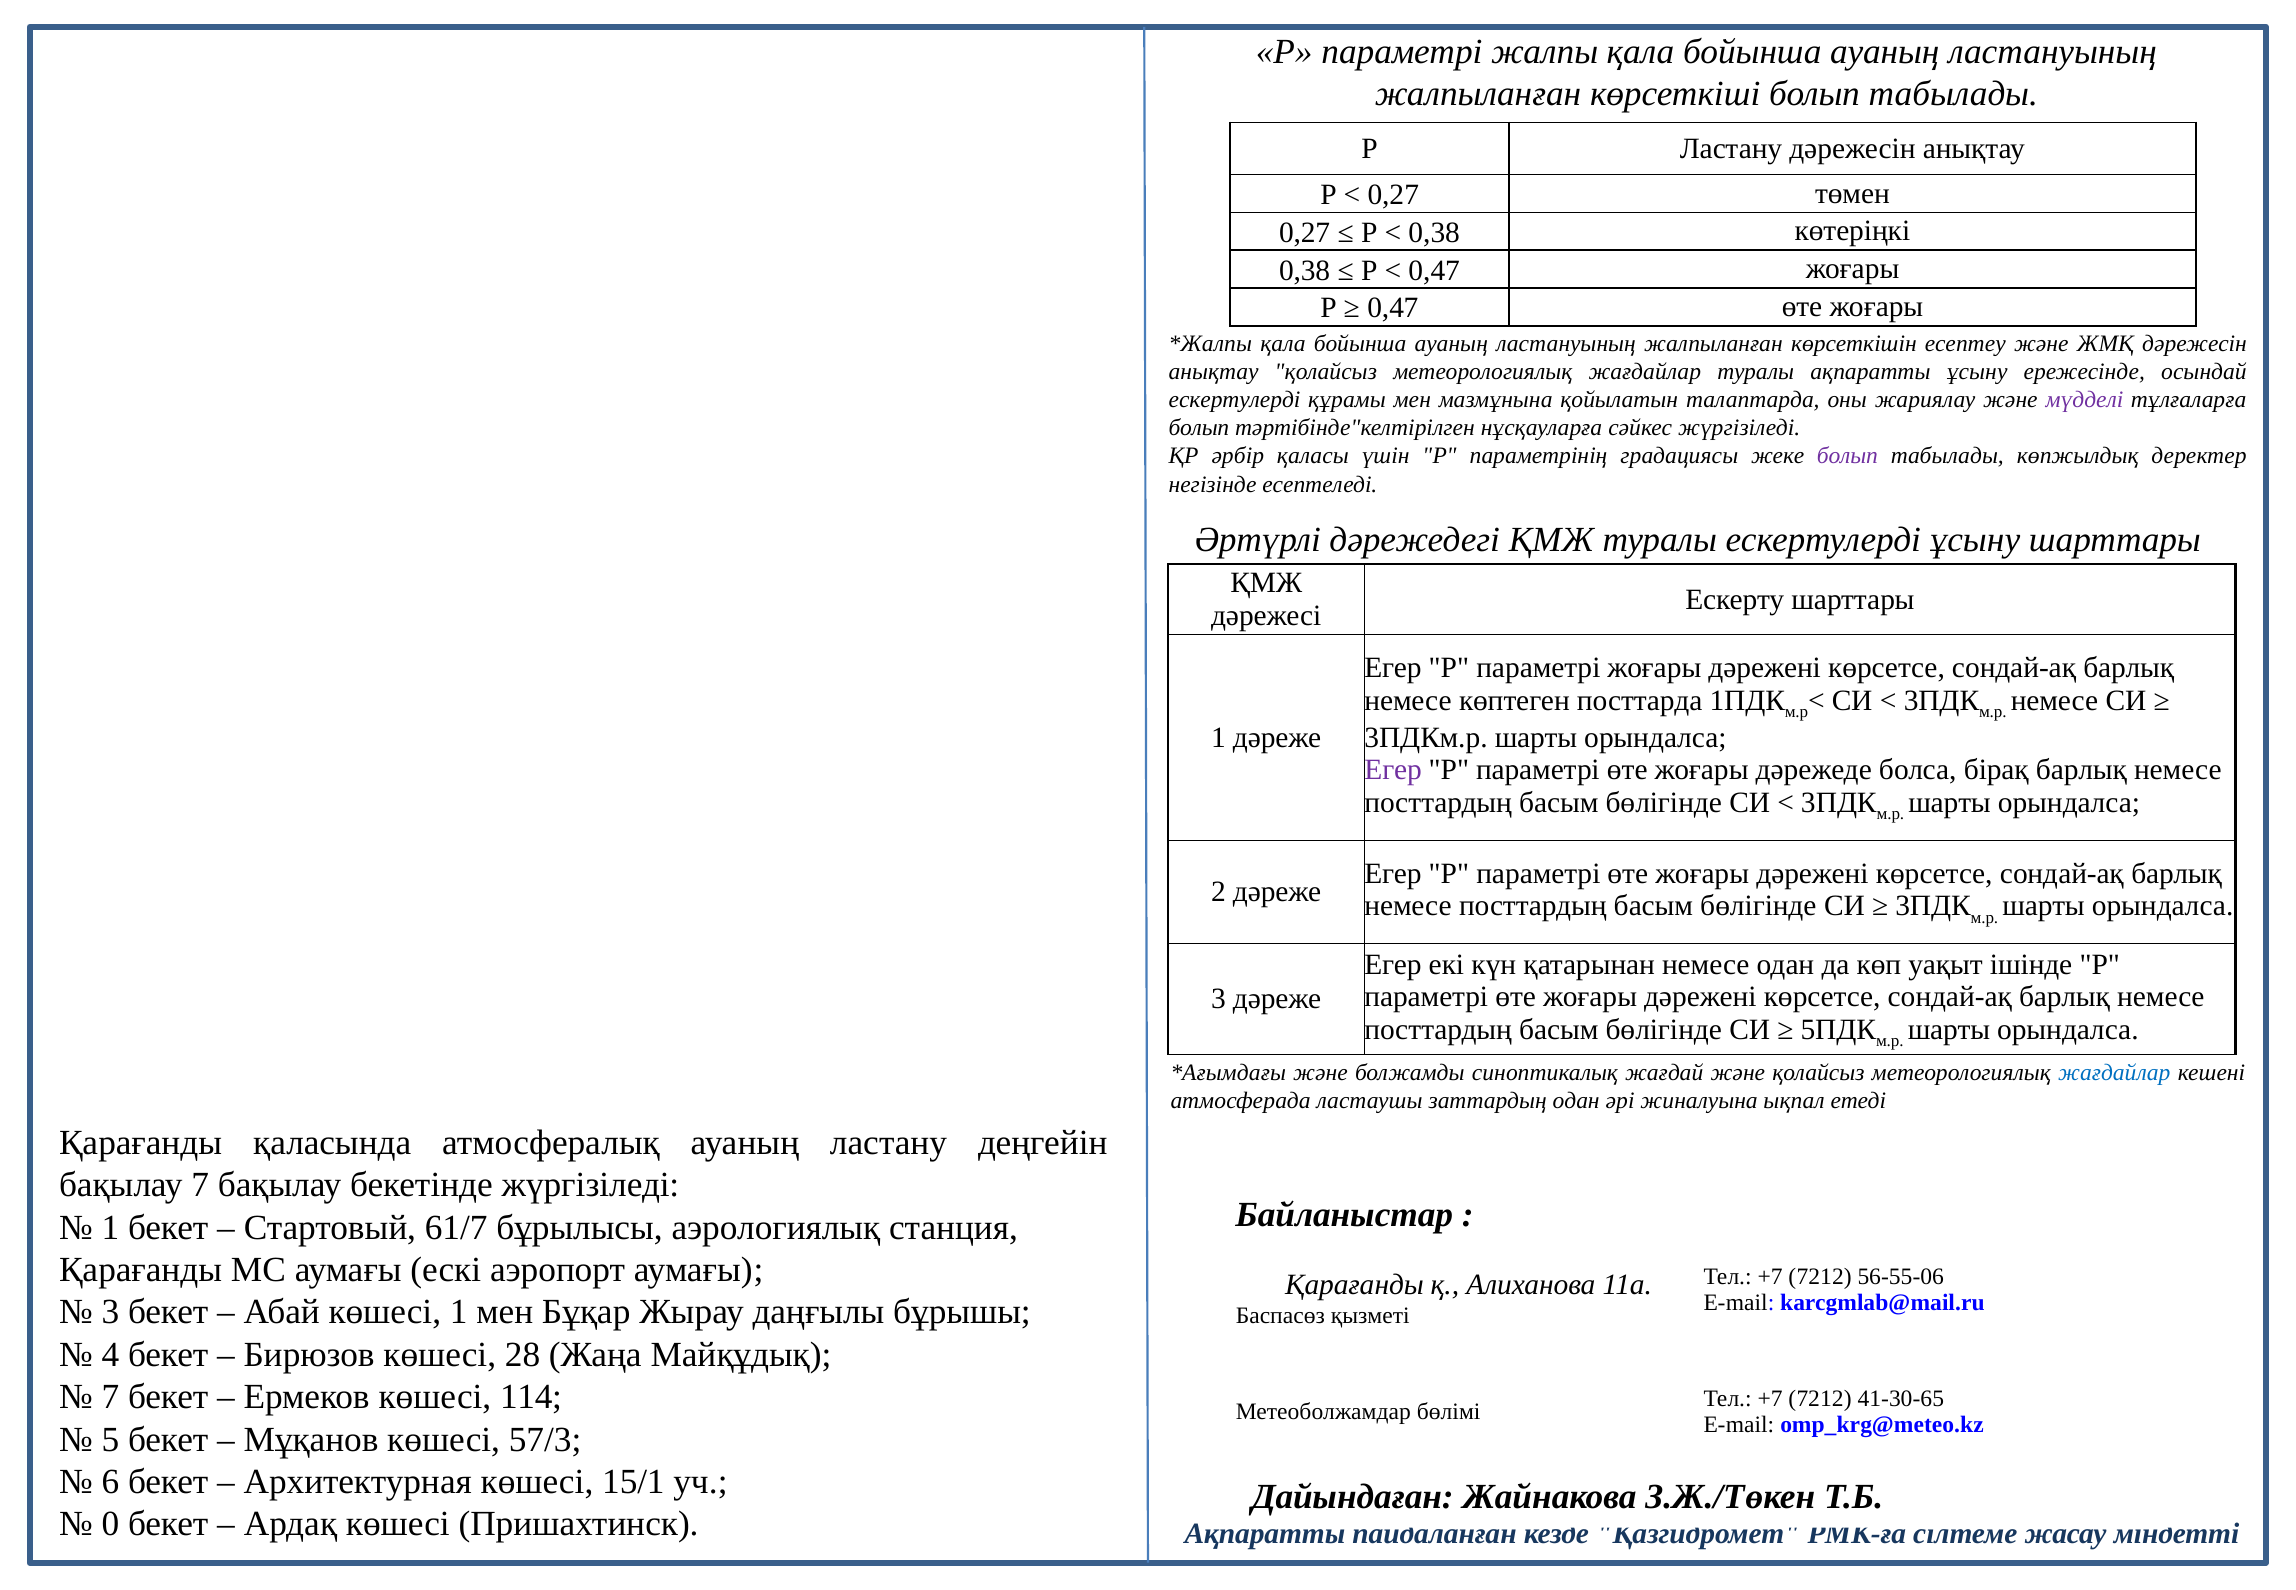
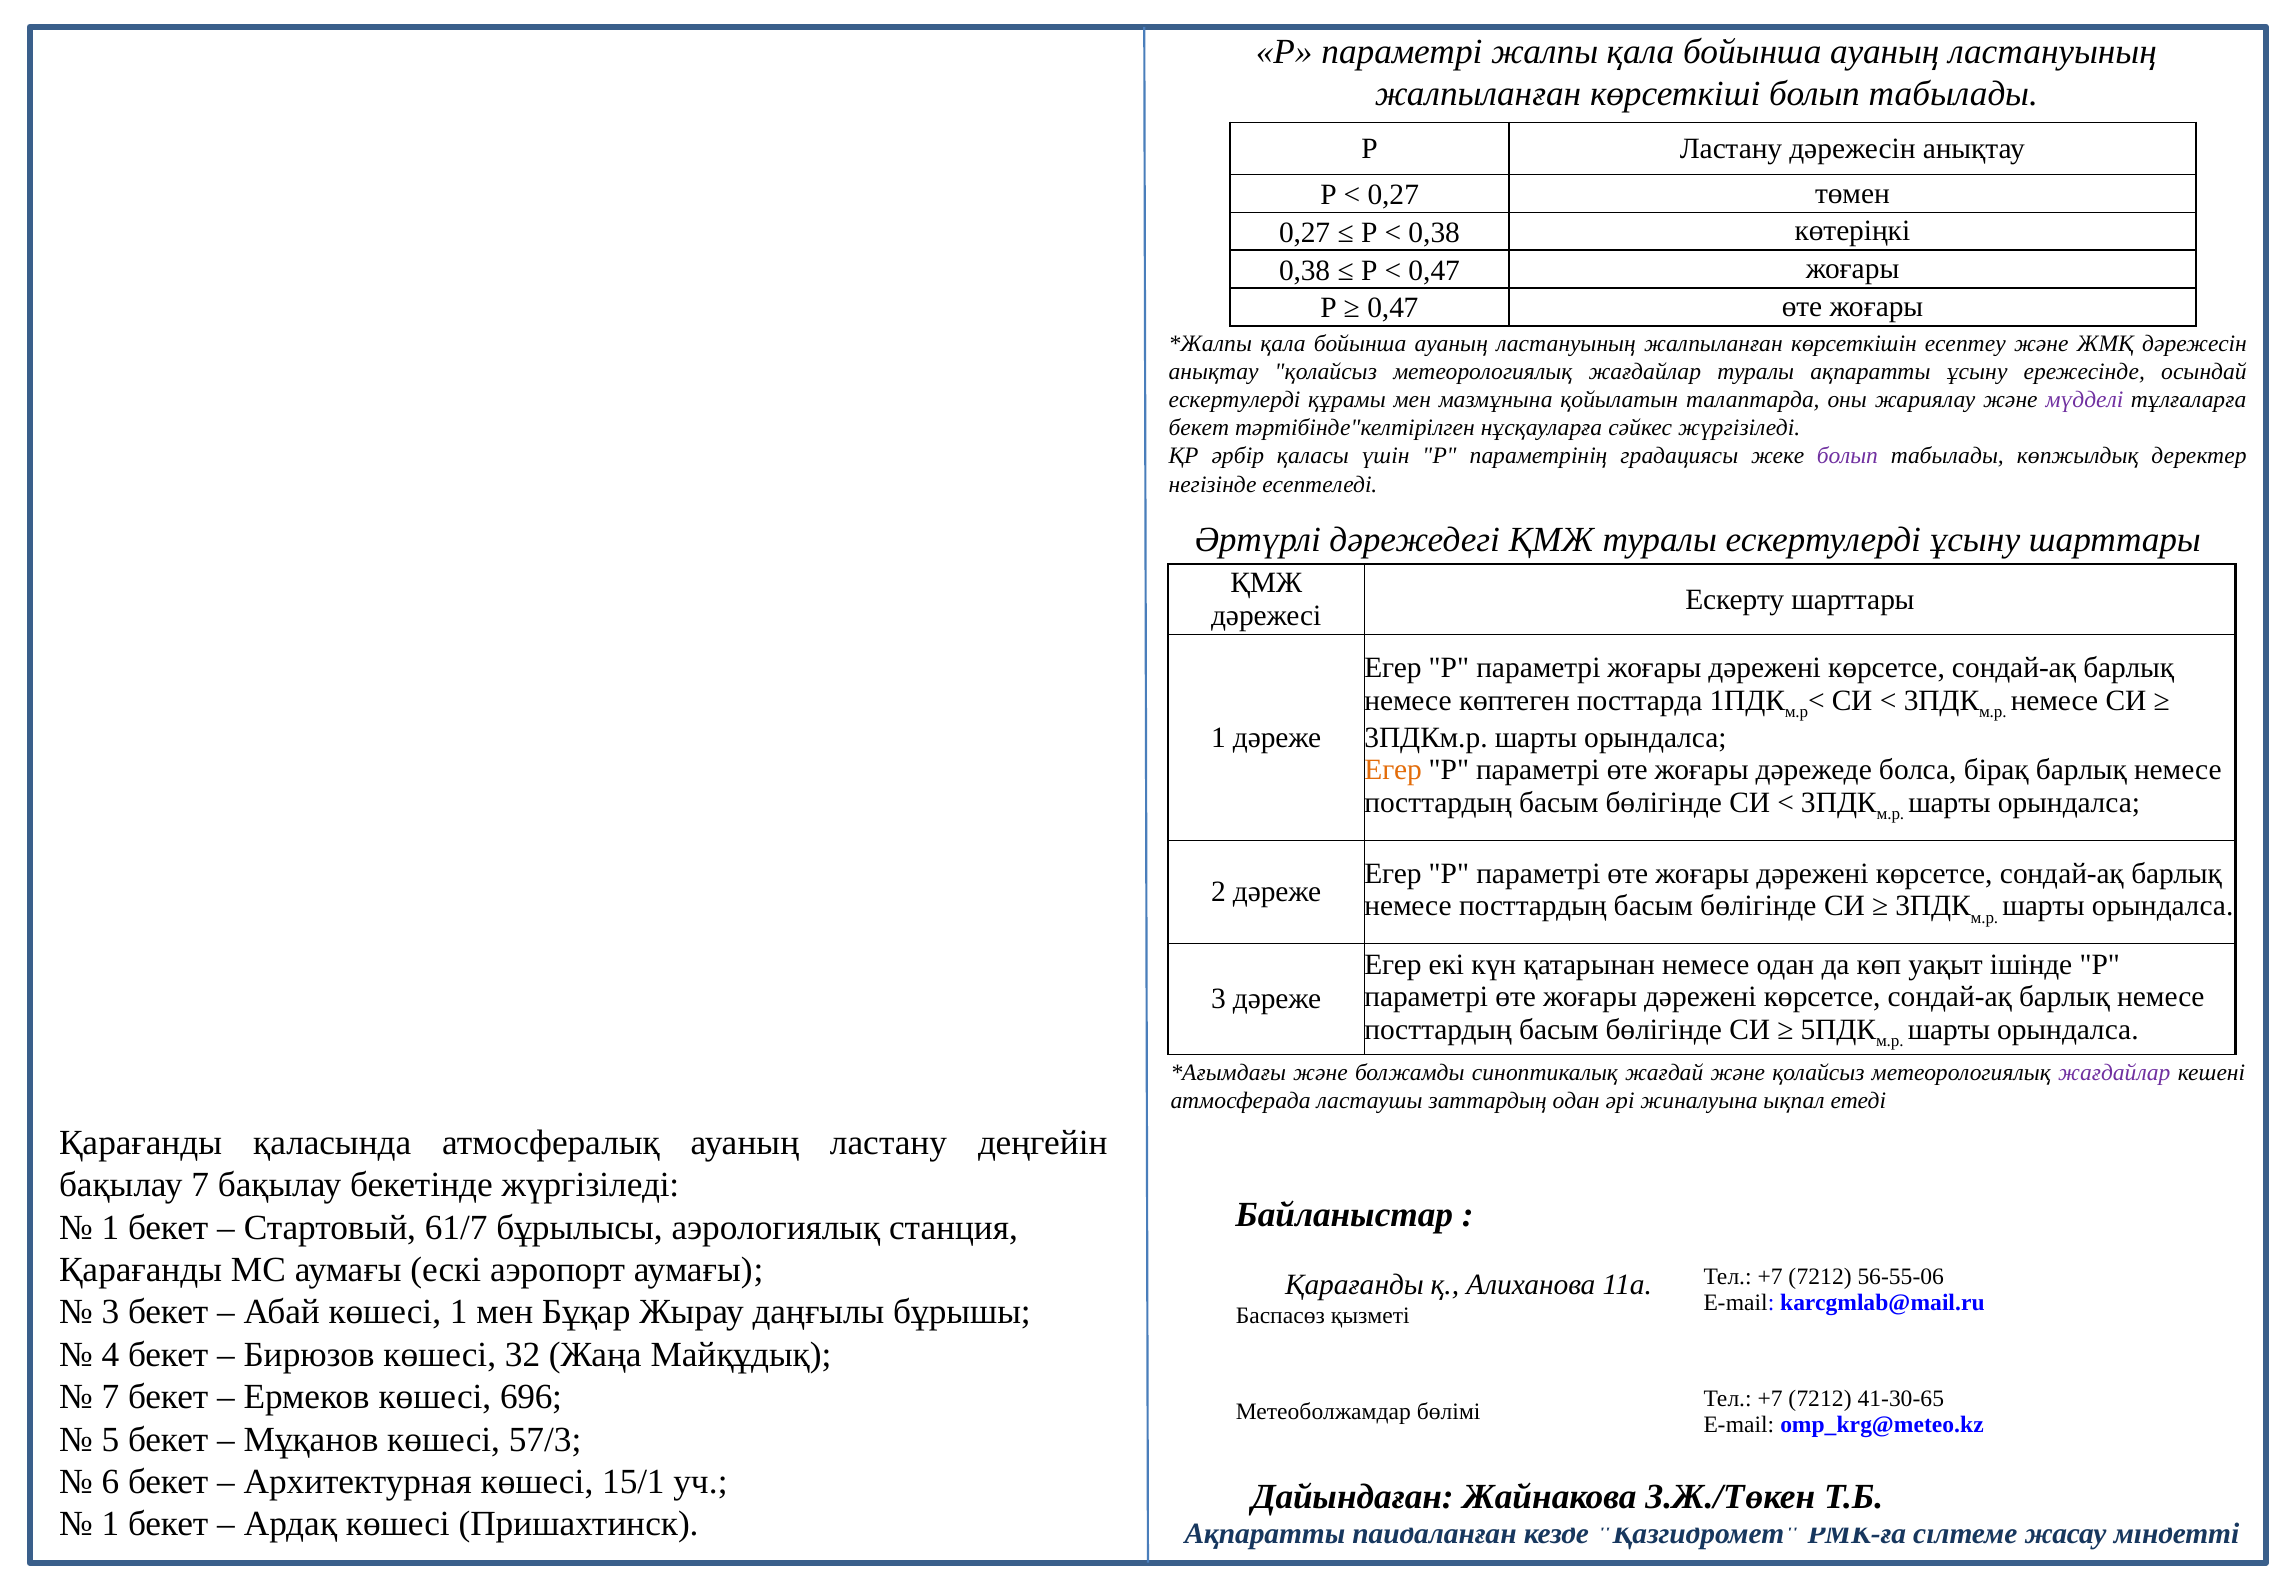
болып at (1199, 428): болып -> бекет
Егер at (1393, 770) colour: purple -> orange
жағдайлар at (2114, 1073) colour: blue -> purple
28: 28 -> 32
114: 114 -> 696
0 at (110, 1524): 0 -> 1
